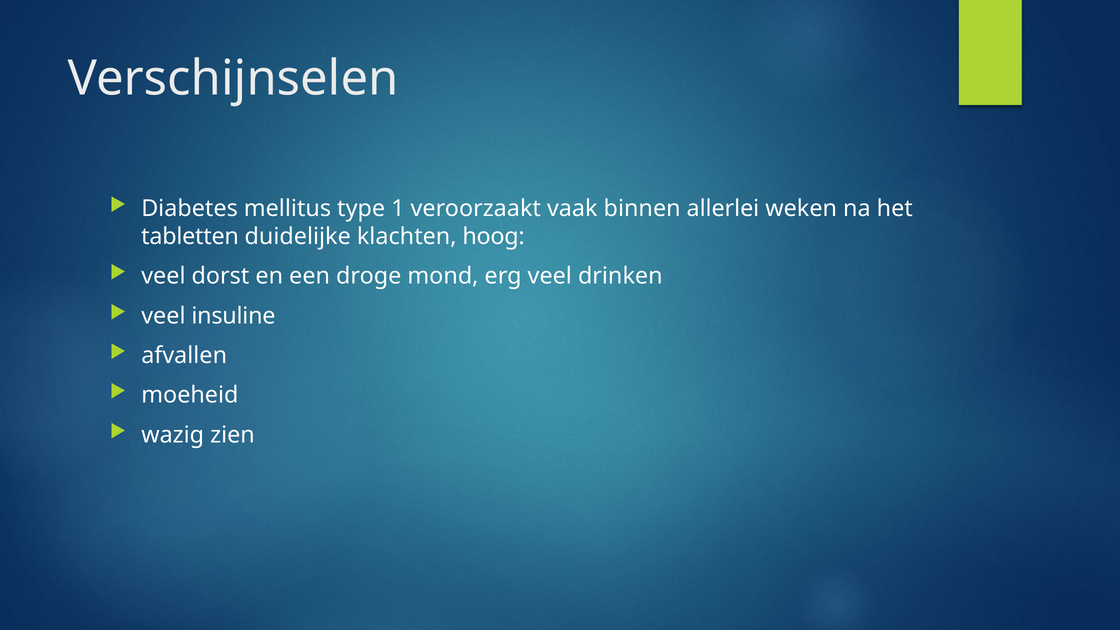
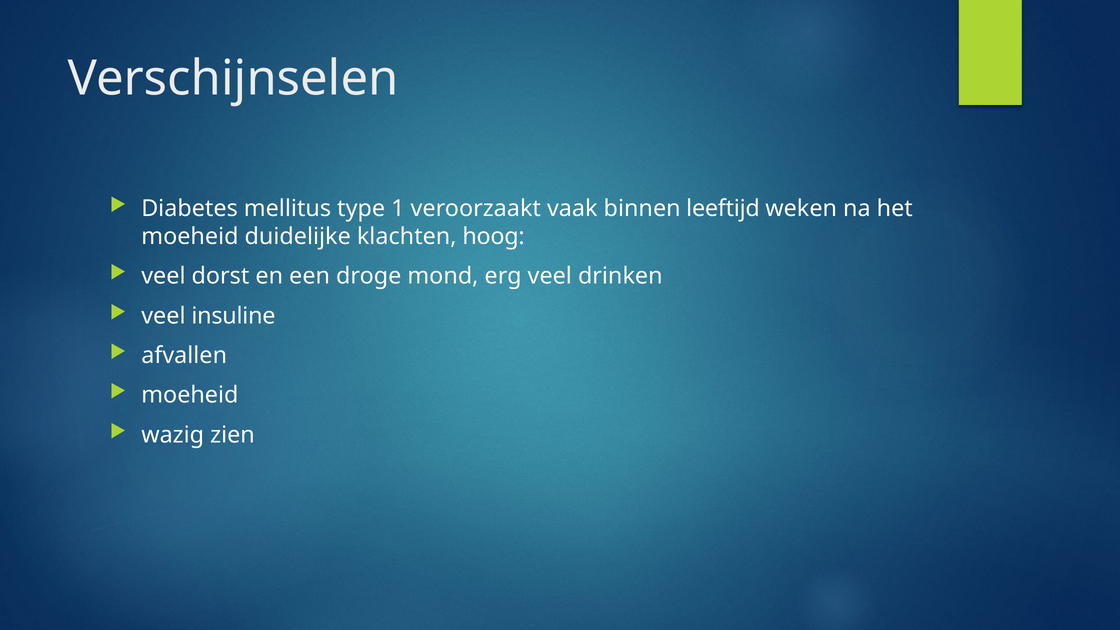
allerlei: allerlei -> leeftijd
tabletten at (190, 236): tabletten -> moeheid
